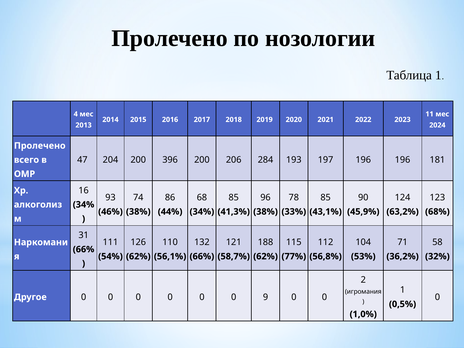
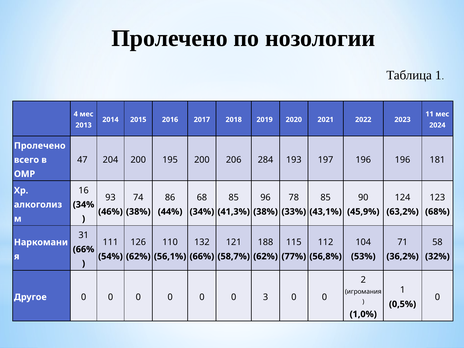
396: 396 -> 195
9: 9 -> 3
